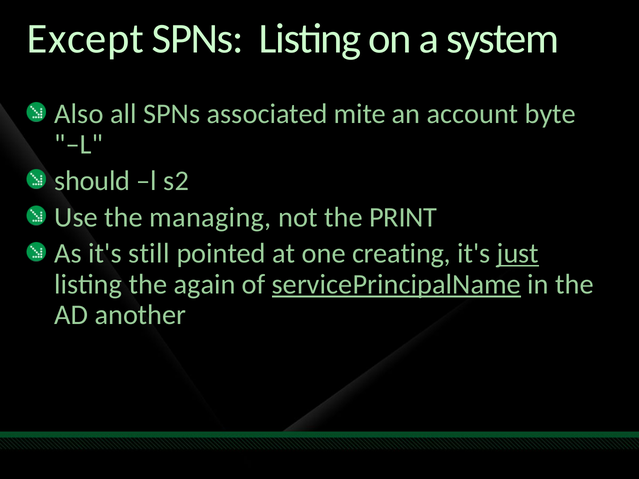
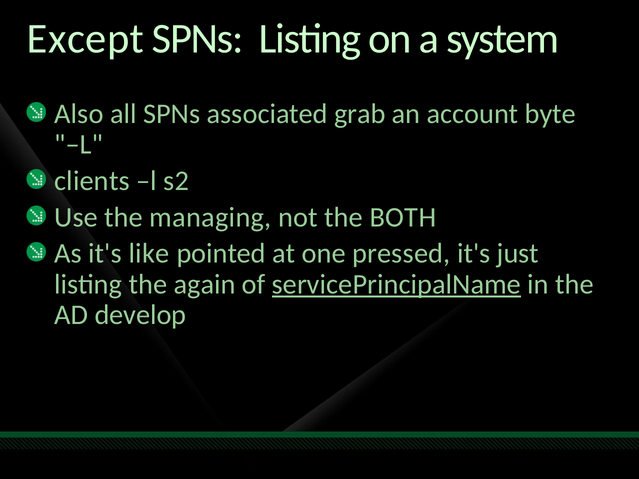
mite: mite -> grab
should: should -> clients
PRINT: PRINT -> BOTH
still: still -> like
creating: creating -> pressed
just underline: present -> none
another: another -> develop
